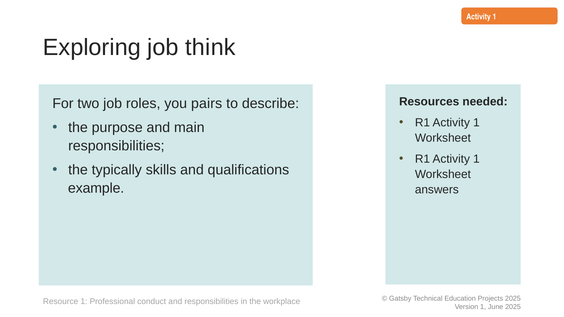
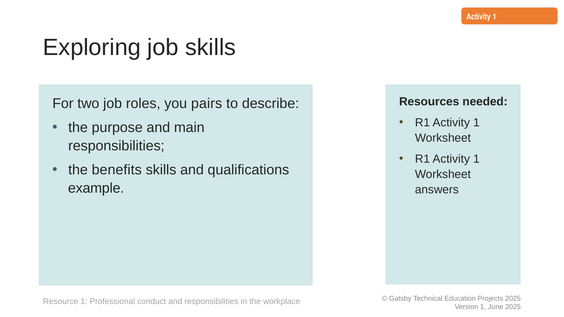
job think: think -> skills
typically: typically -> benefits
